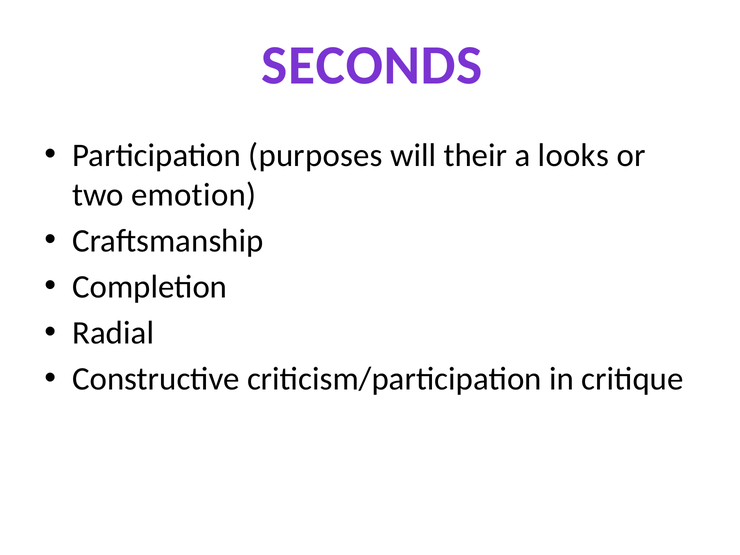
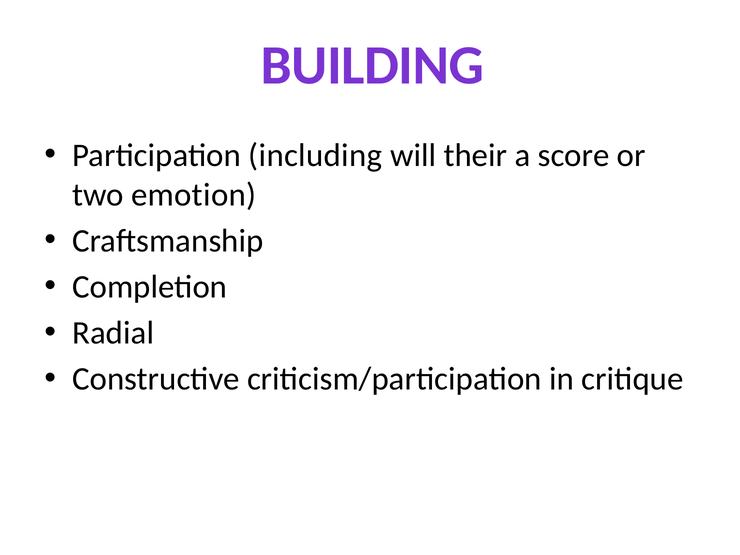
SECONDS: SECONDS -> BUILDING
purposes: purposes -> including
looks: looks -> score
